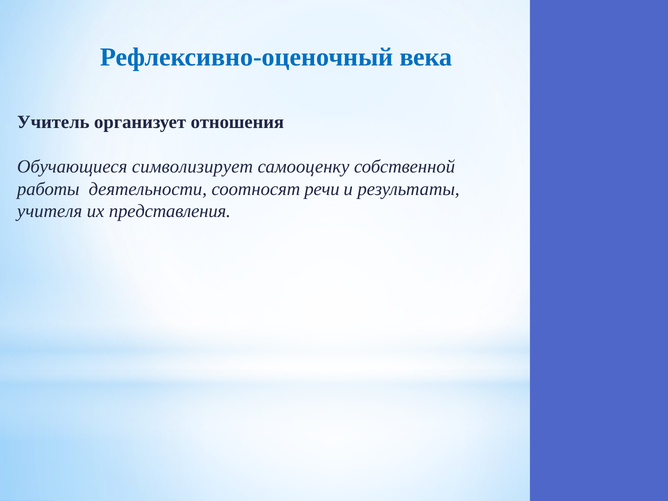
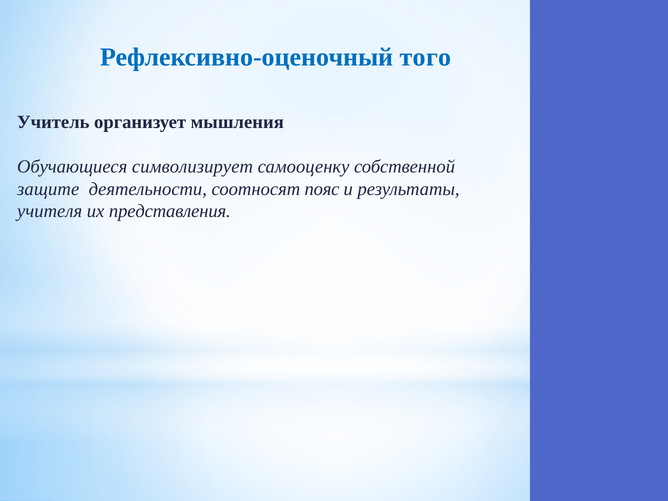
века: века -> того
отношения: отношения -> мышления
работы: работы -> защите
речи: речи -> пояс
